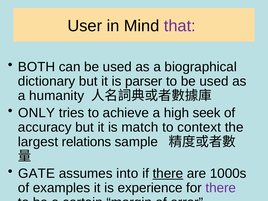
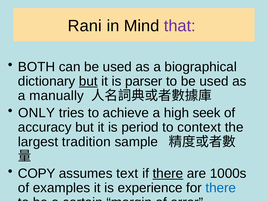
User: User -> Rani
but at (88, 81) underline: none -> present
humanity: humanity -> manually
match: match -> period
relations: relations -> tradition
GATE: GATE -> COPY
into: into -> text
there at (221, 188) colour: purple -> blue
